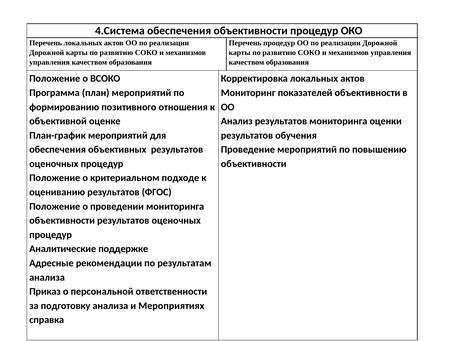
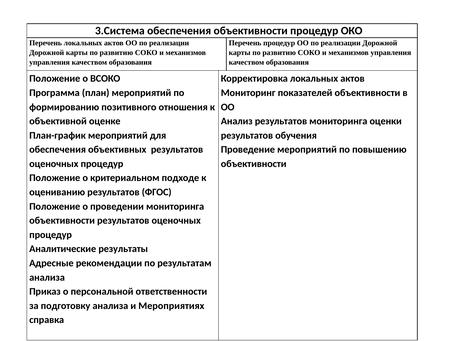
4.Система: 4.Система -> 3.Система
поддержке: поддержке -> результаты
